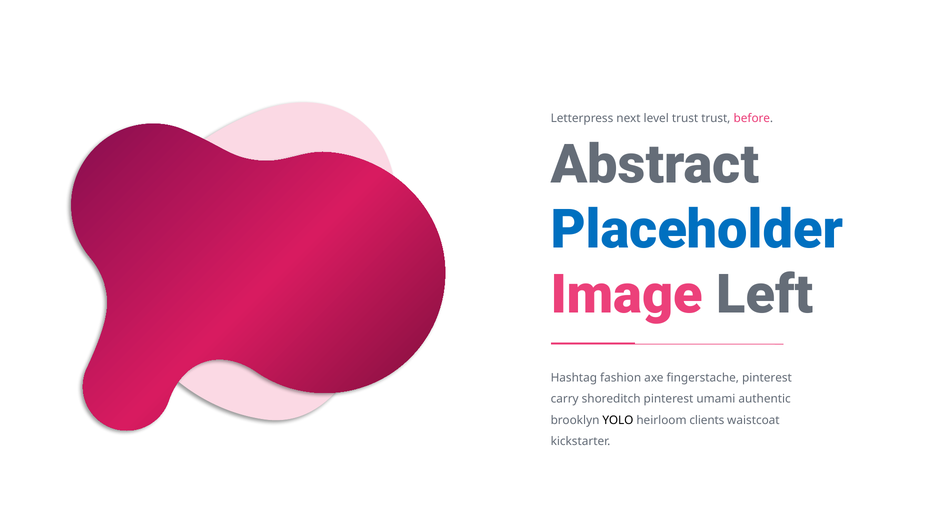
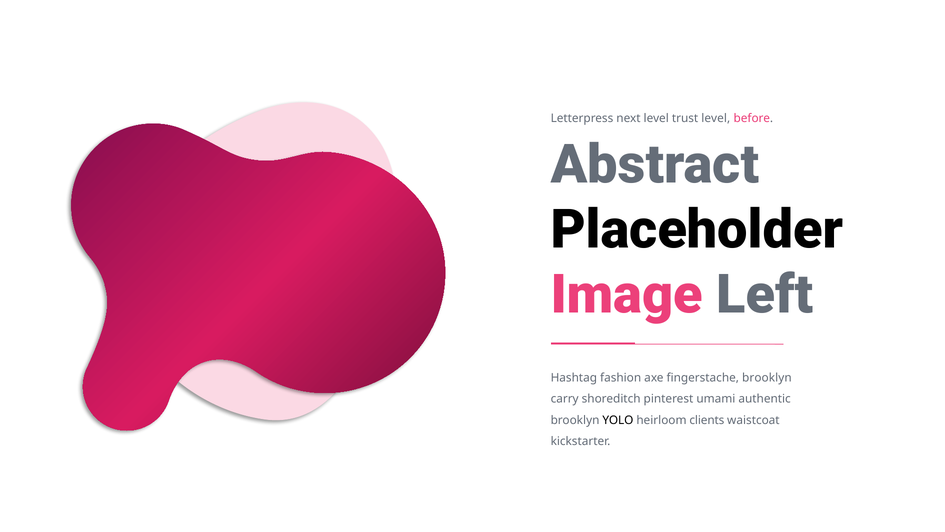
trust trust: trust -> level
Placeholder colour: blue -> black
fingerstache pinterest: pinterest -> brooklyn
